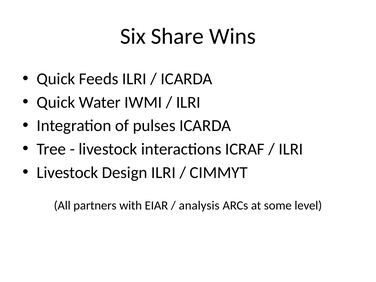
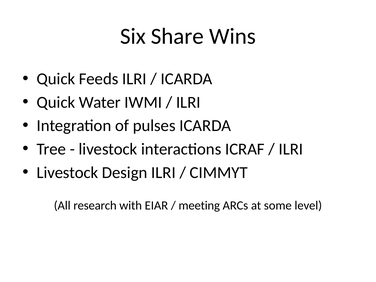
partners: partners -> research
analysis: analysis -> meeting
